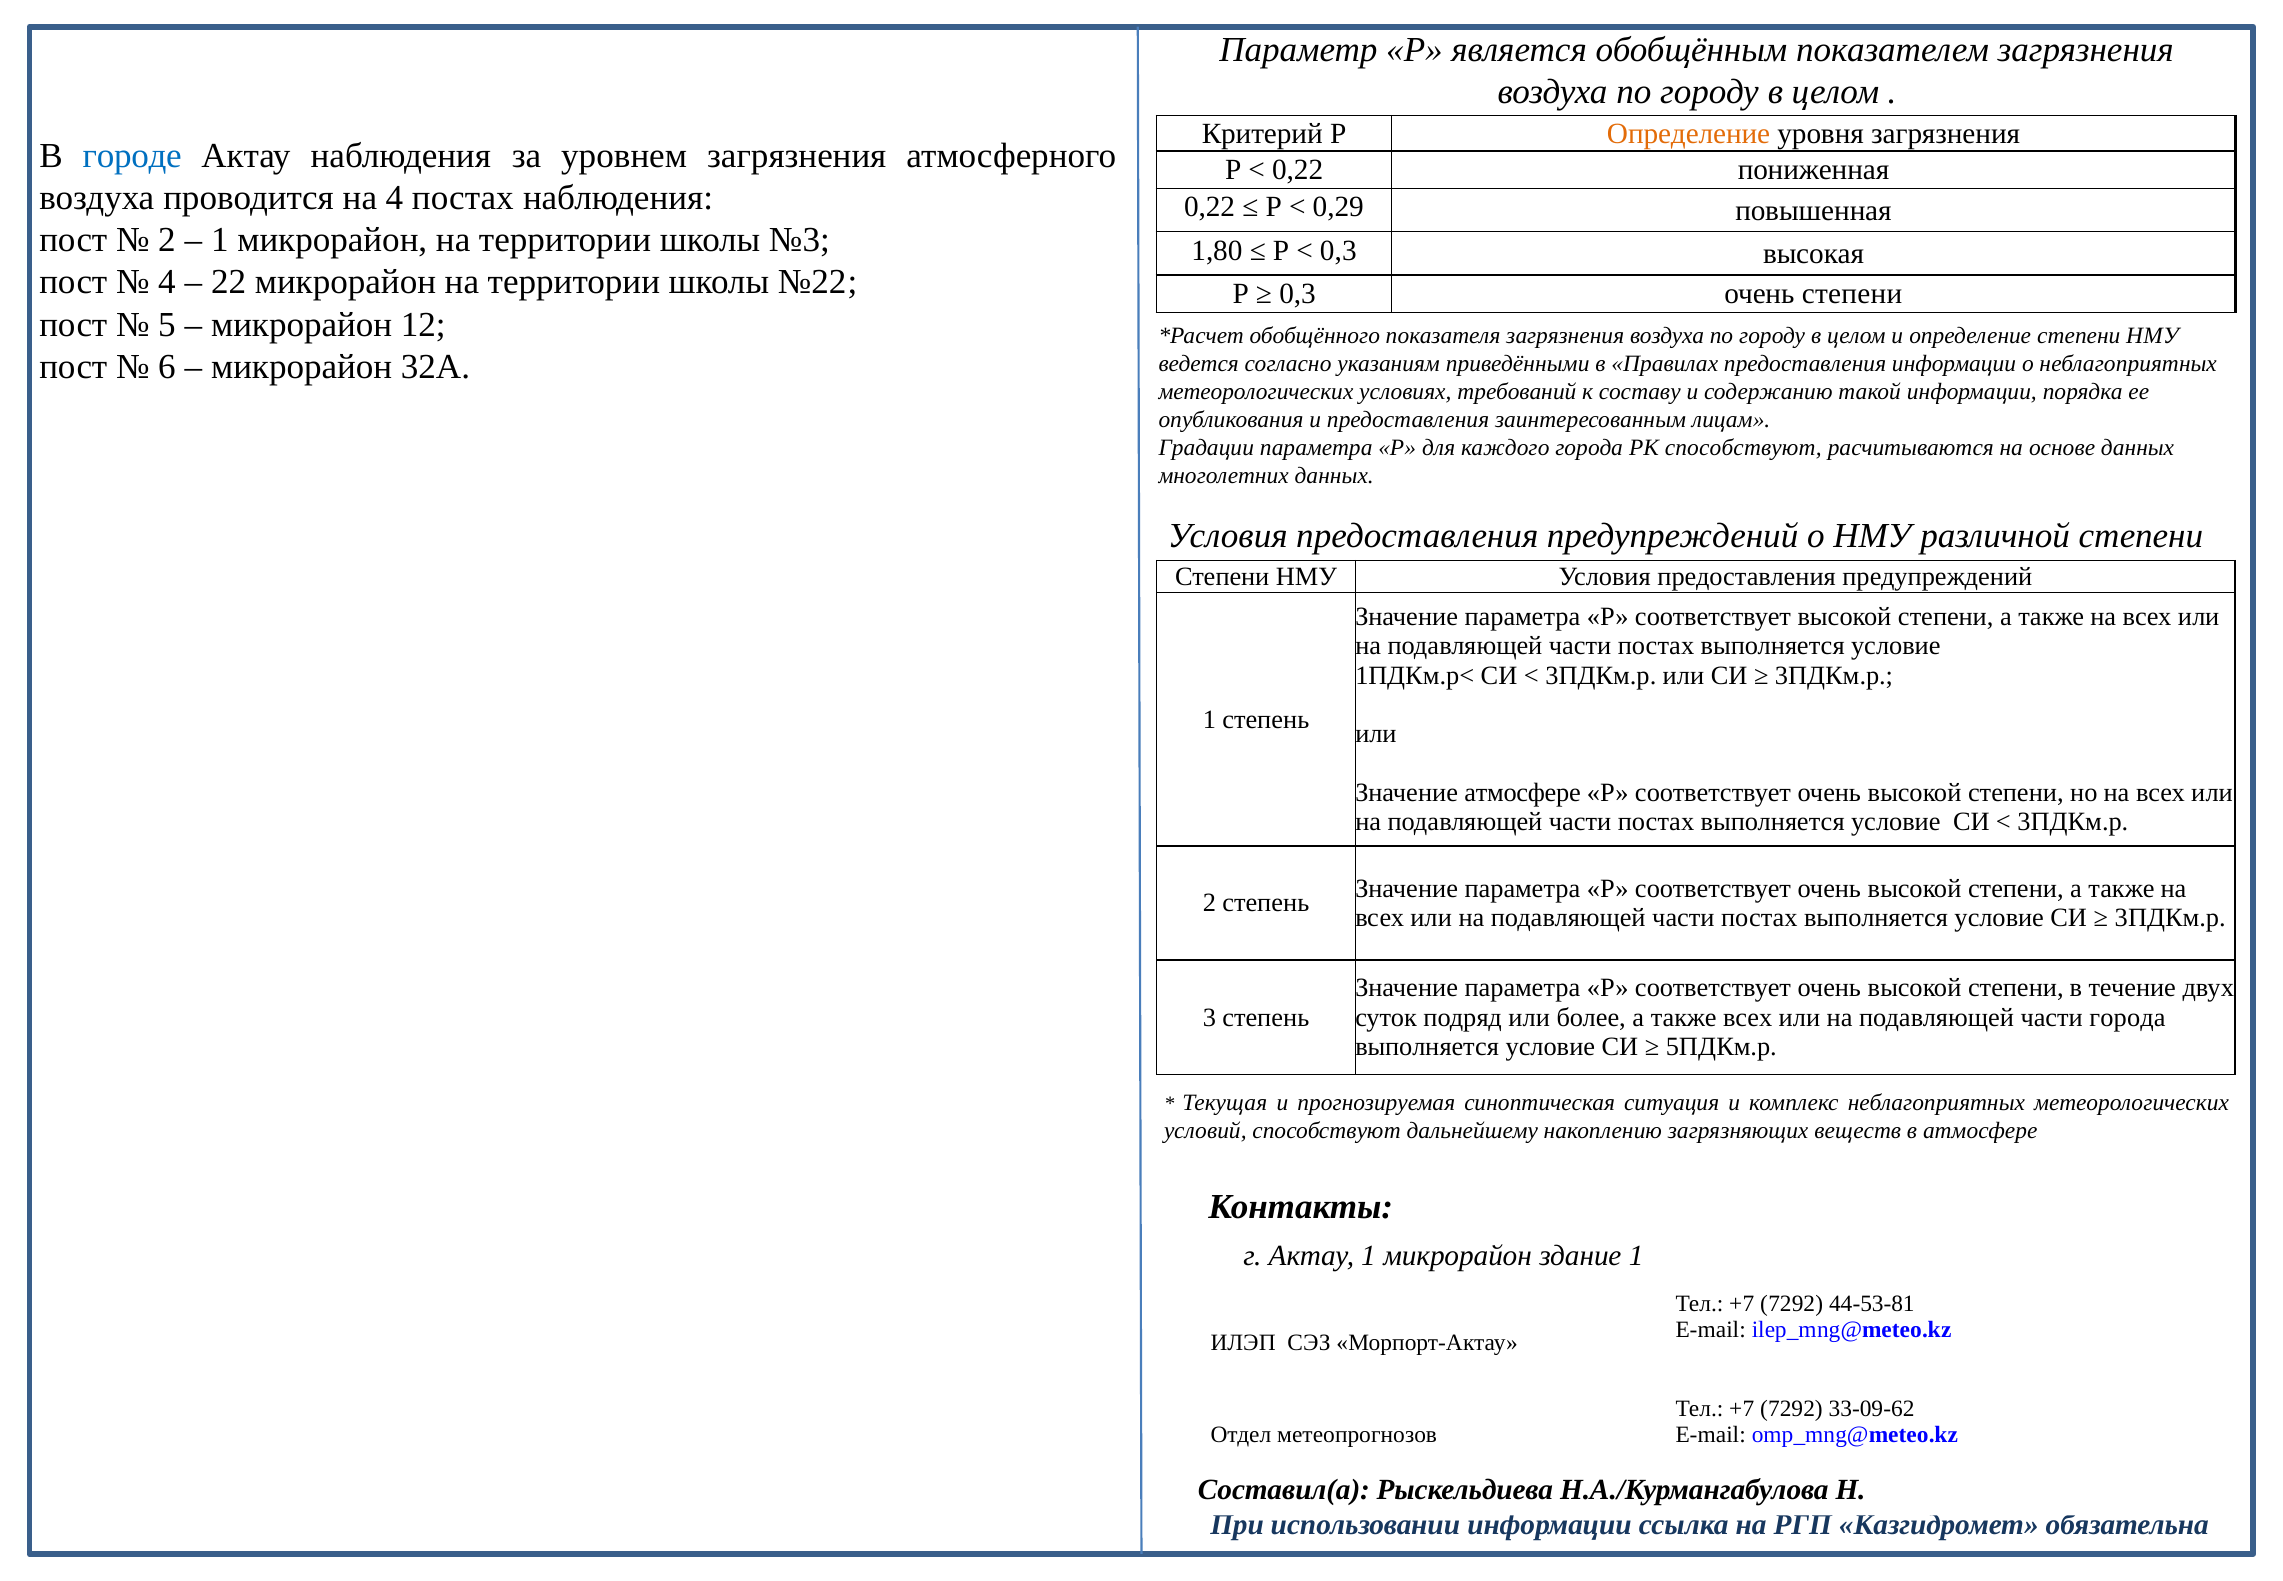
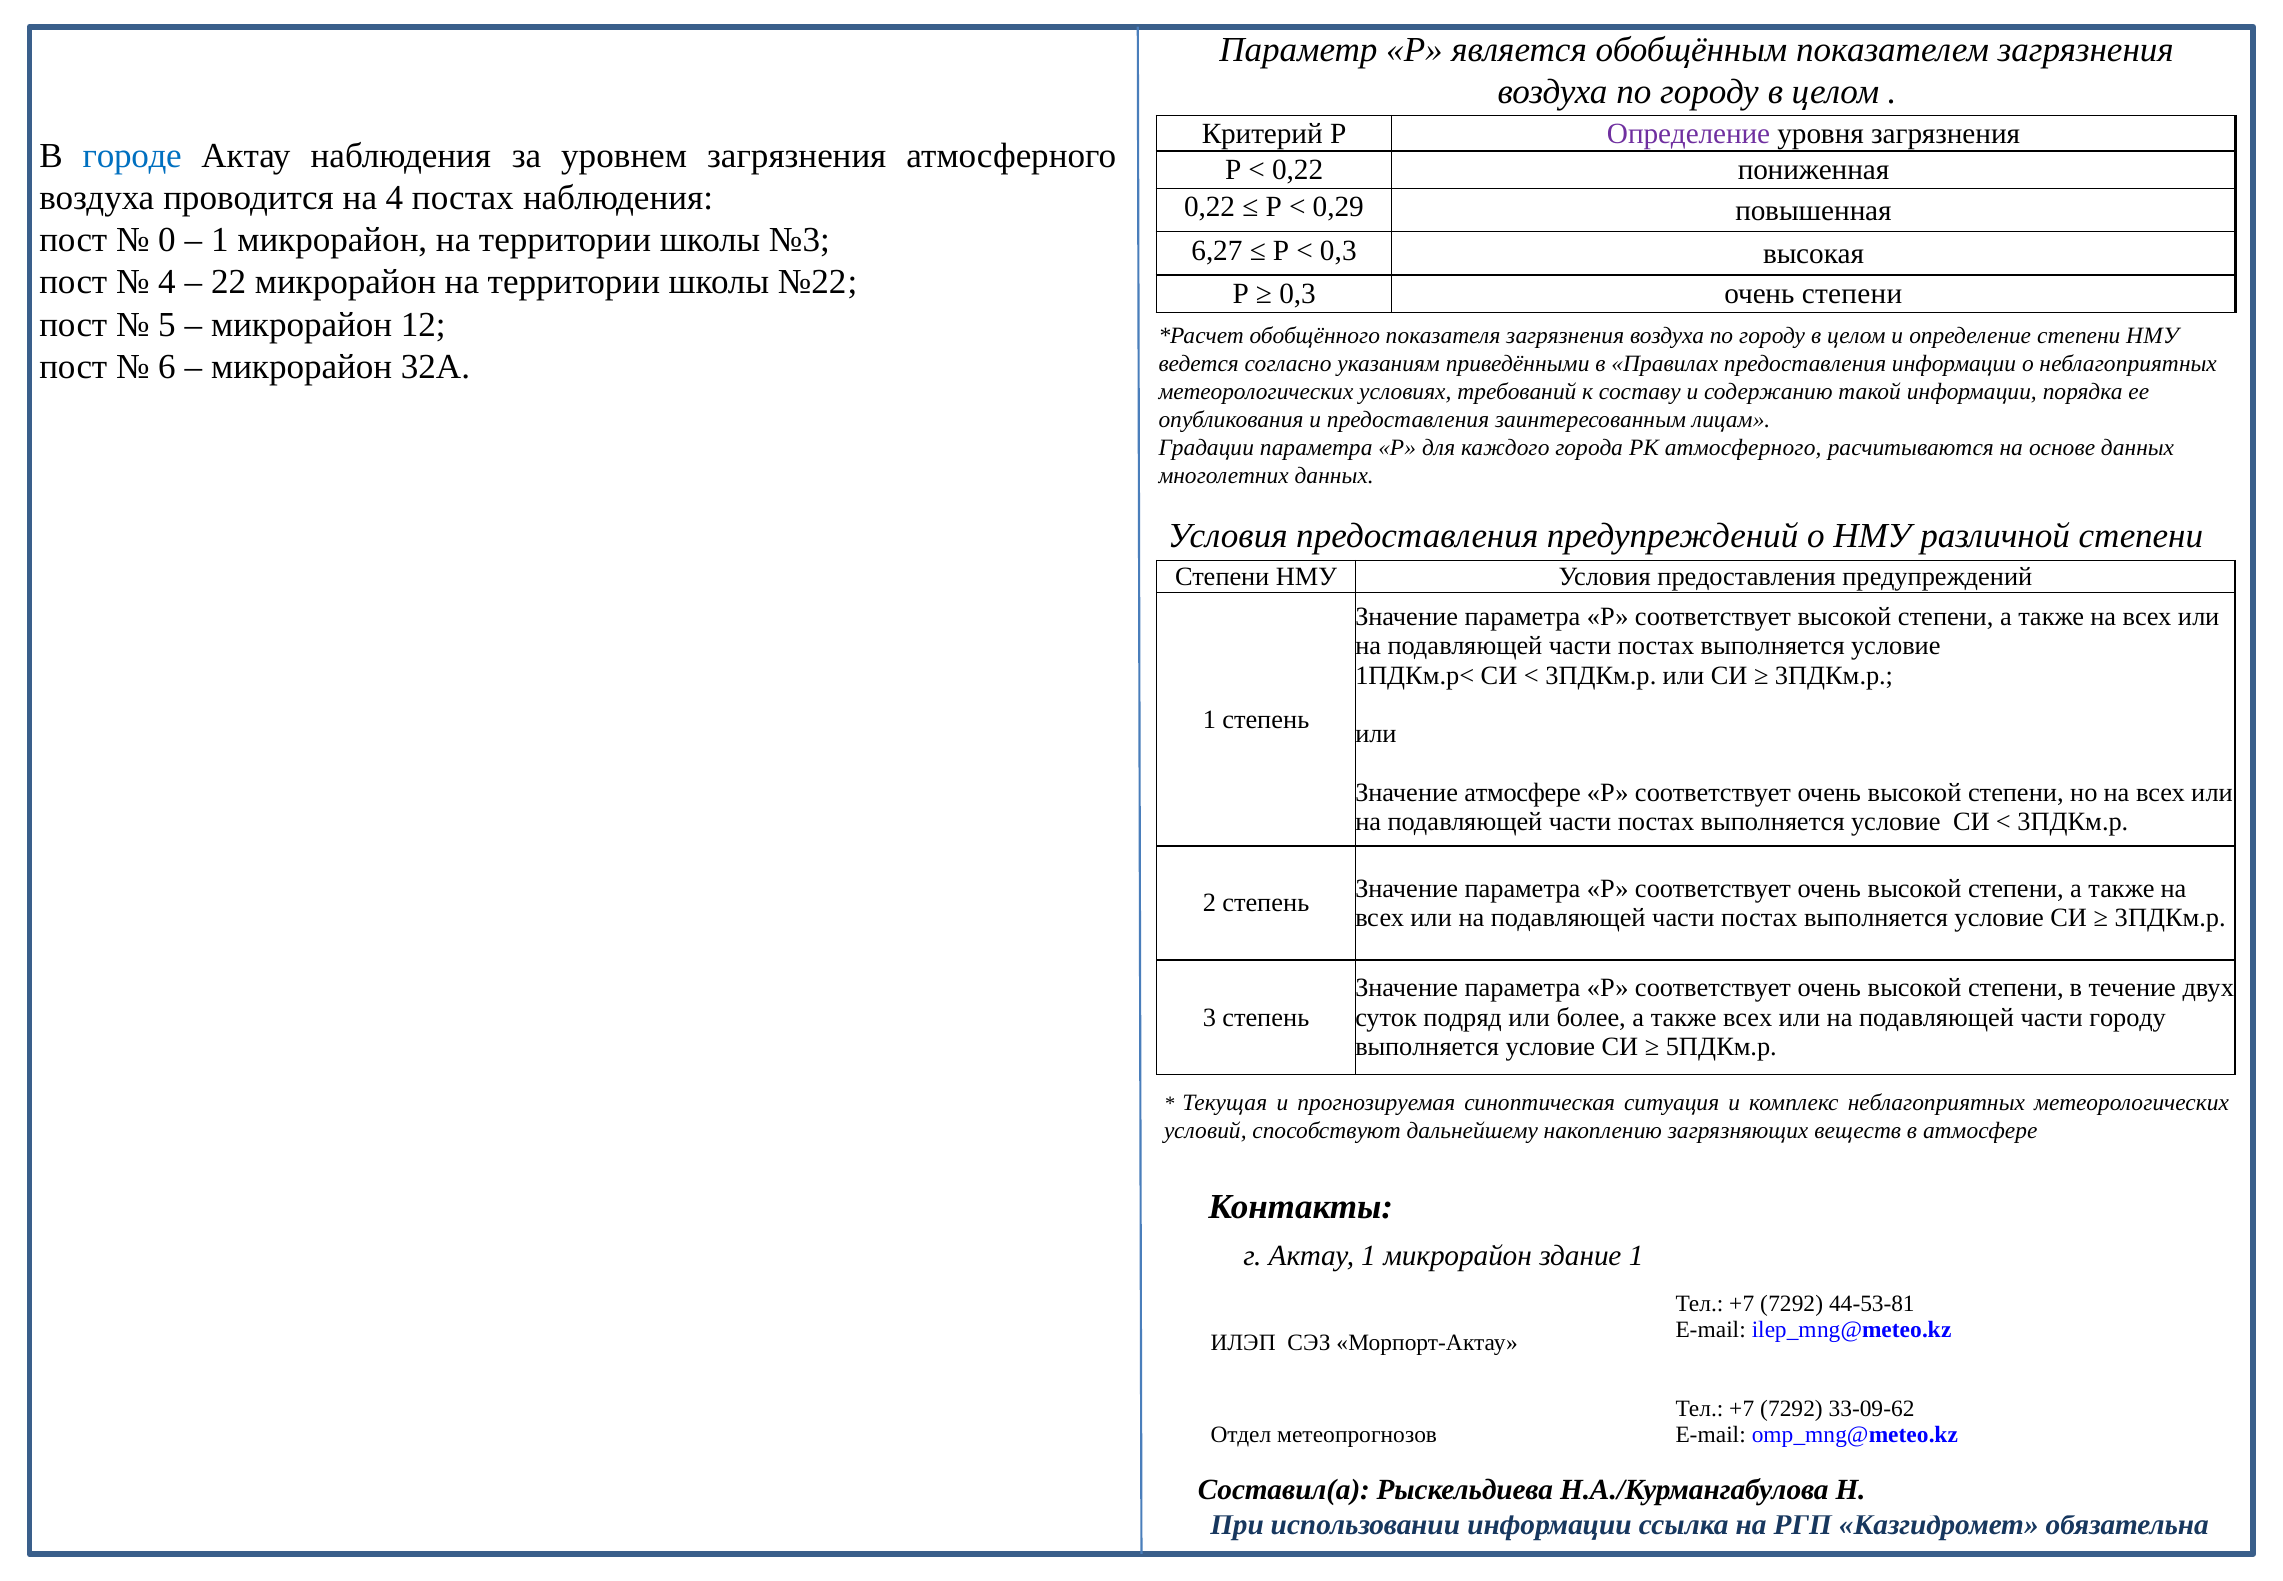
Определение at (1689, 133) colour: orange -> purple
2 at (167, 240): 2 -> 0
1,80: 1,80 -> 6,27
РК способствуют: способствуют -> атмосферного
части города: города -> городу
